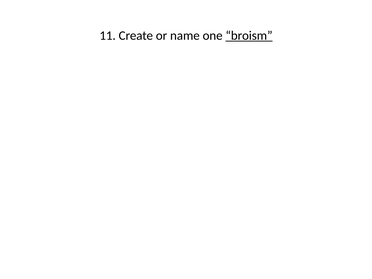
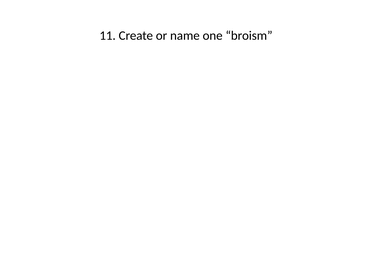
broism underline: present -> none
